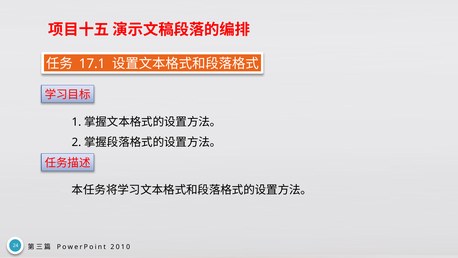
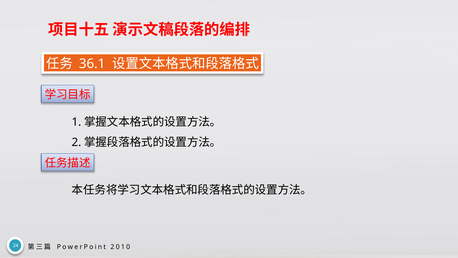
17.1: 17.1 -> 36.1
